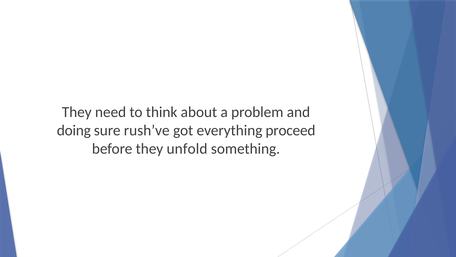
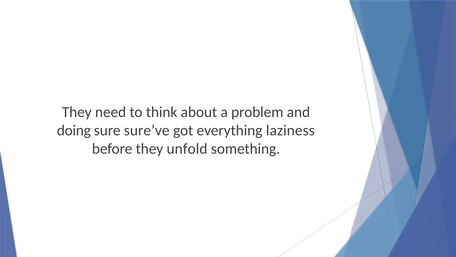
rush’ve: rush’ve -> sure’ve
proceed: proceed -> laziness
